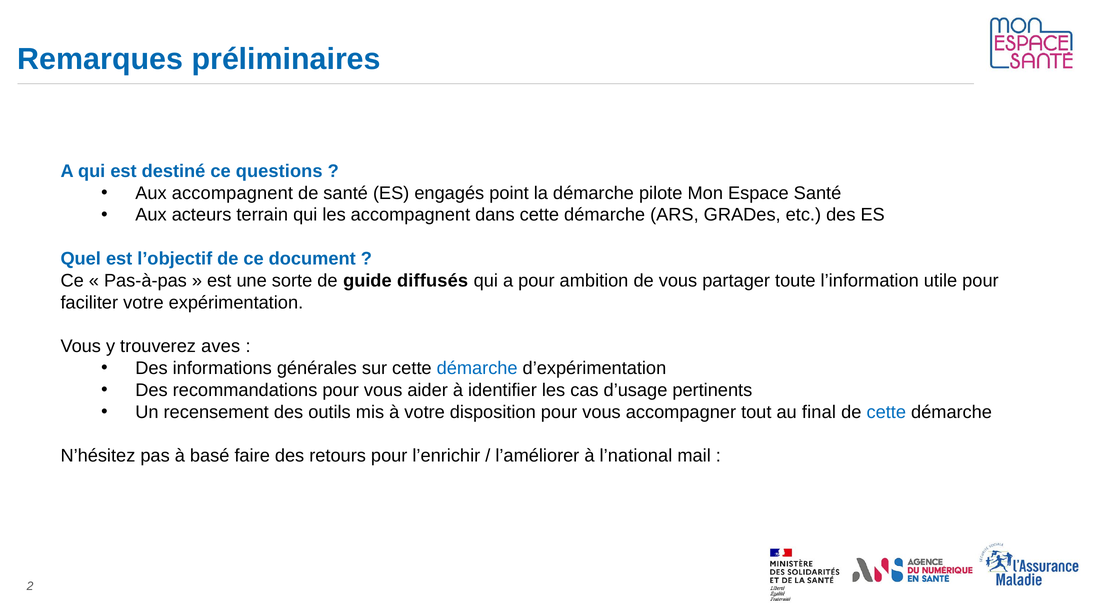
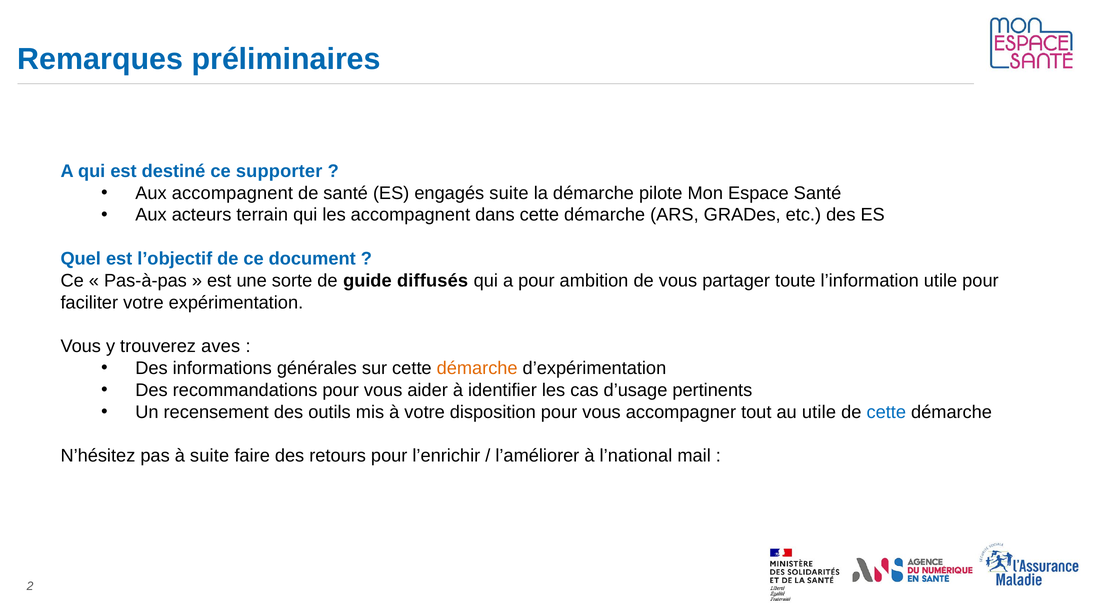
questions: questions -> supporter
engagés point: point -> suite
démarche at (477, 368) colour: blue -> orange
au final: final -> utile
à basé: basé -> suite
